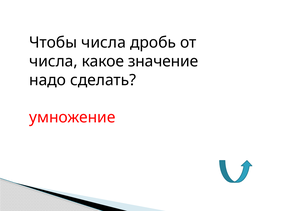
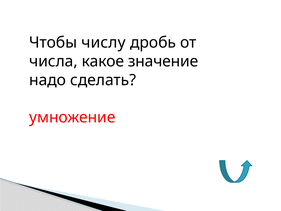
Чтобы числа: числа -> числу
